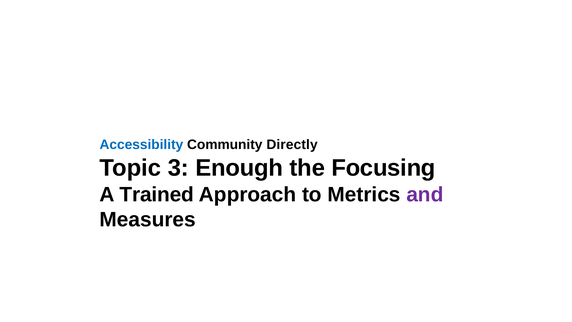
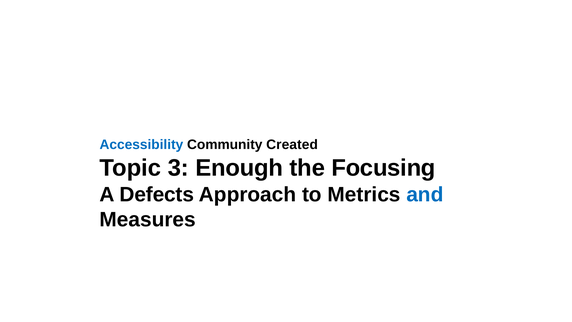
Directly: Directly -> Created
Trained: Trained -> Defects
and colour: purple -> blue
